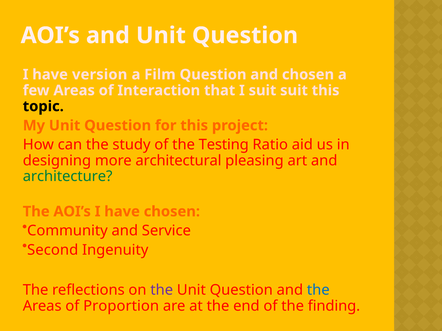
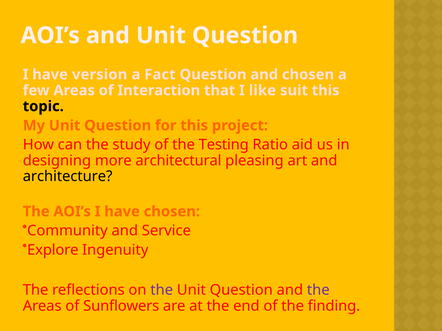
Film: Film -> Fact
I suit: suit -> like
architecture colour: green -> black
Second: Second -> Explore
the at (318, 290) colour: blue -> purple
Proportion: Proportion -> Sunflowers
